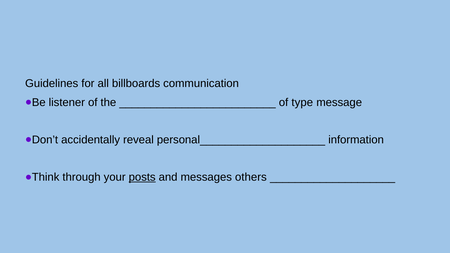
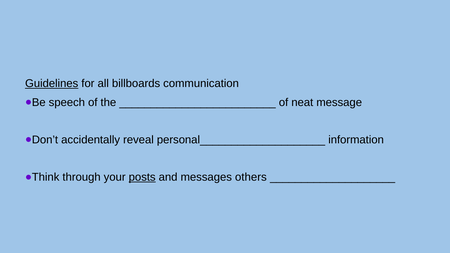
Guidelines underline: none -> present
listener: listener -> speech
type: type -> neat
